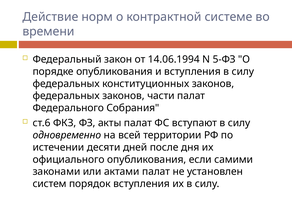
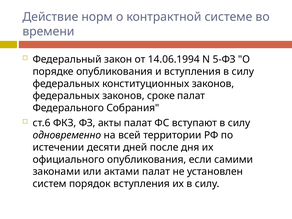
части: части -> сроке
